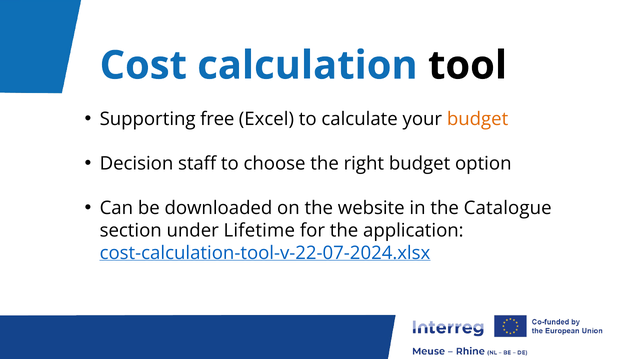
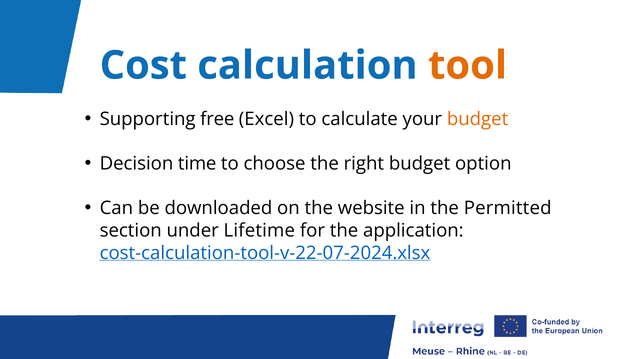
tool colour: black -> orange
staff: staff -> time
Catalogue: Catalogue -> Permitted
